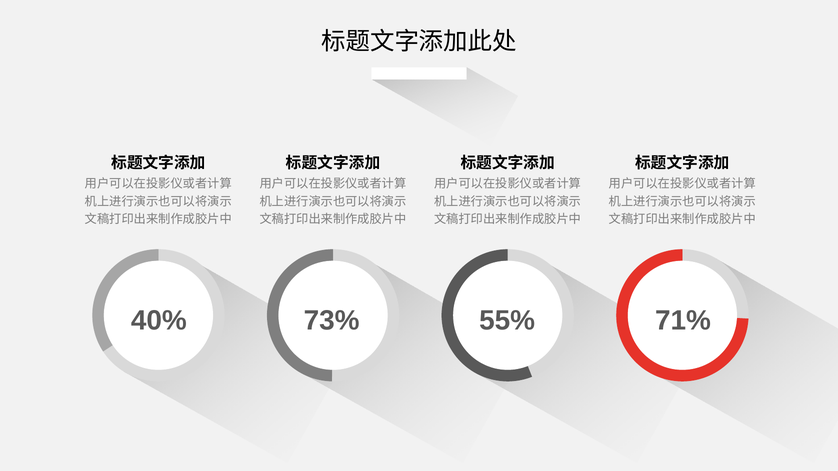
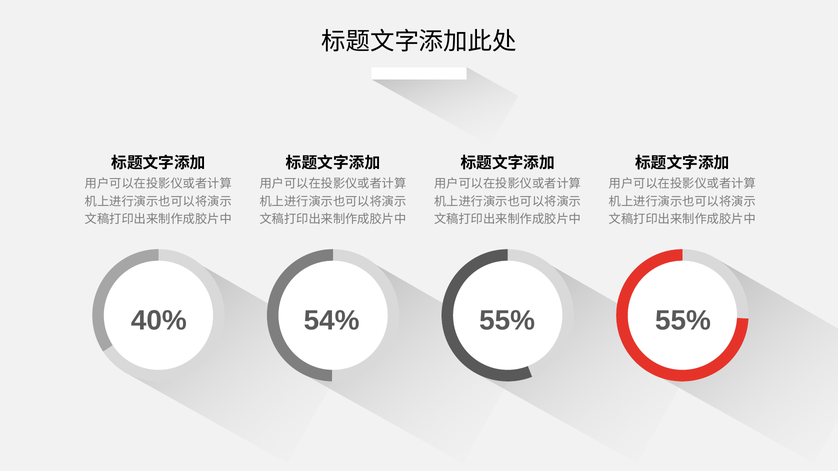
73%: 73% -> 54%
55% 71%: 71% -> 55%
